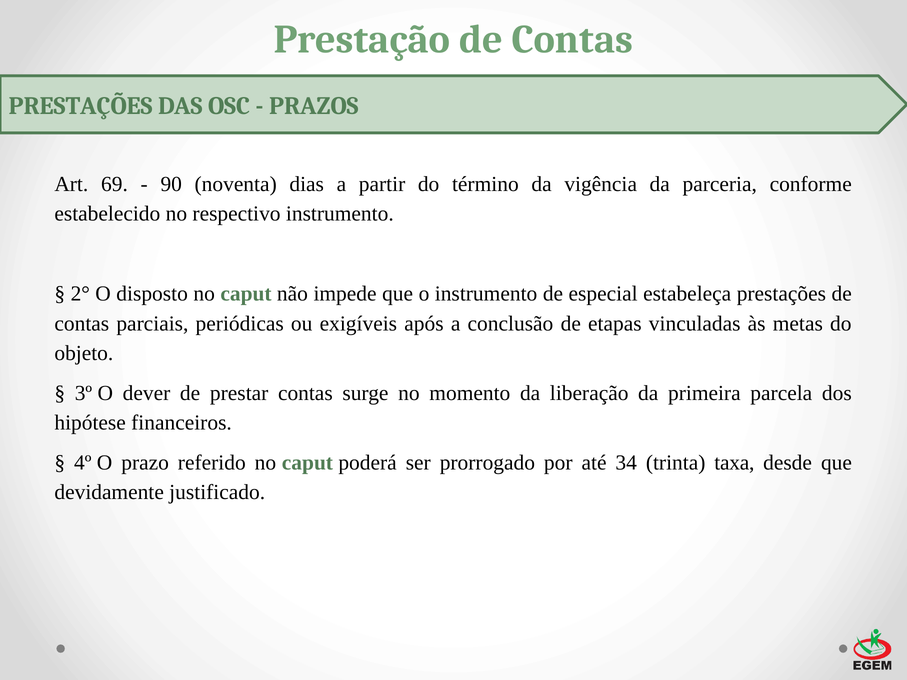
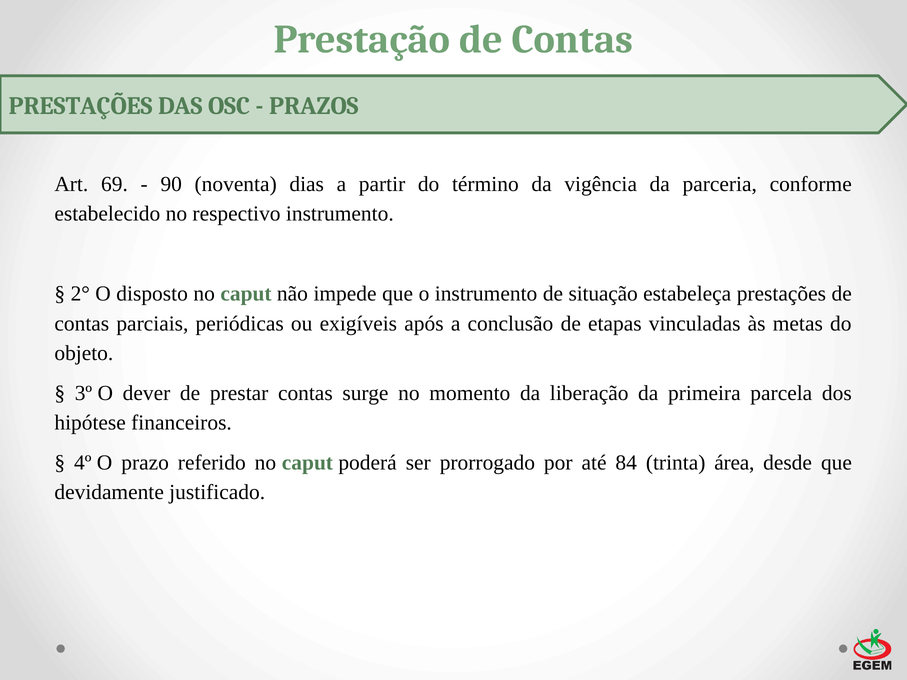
especial: especial -> situação
34: 34 -> 84
taxa: taxa -> área
